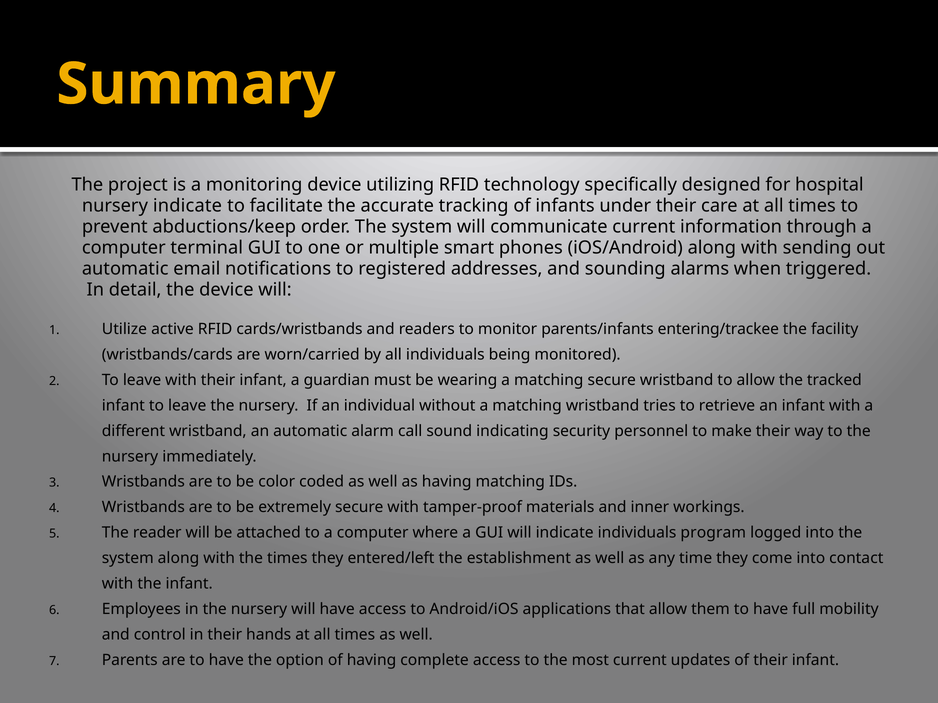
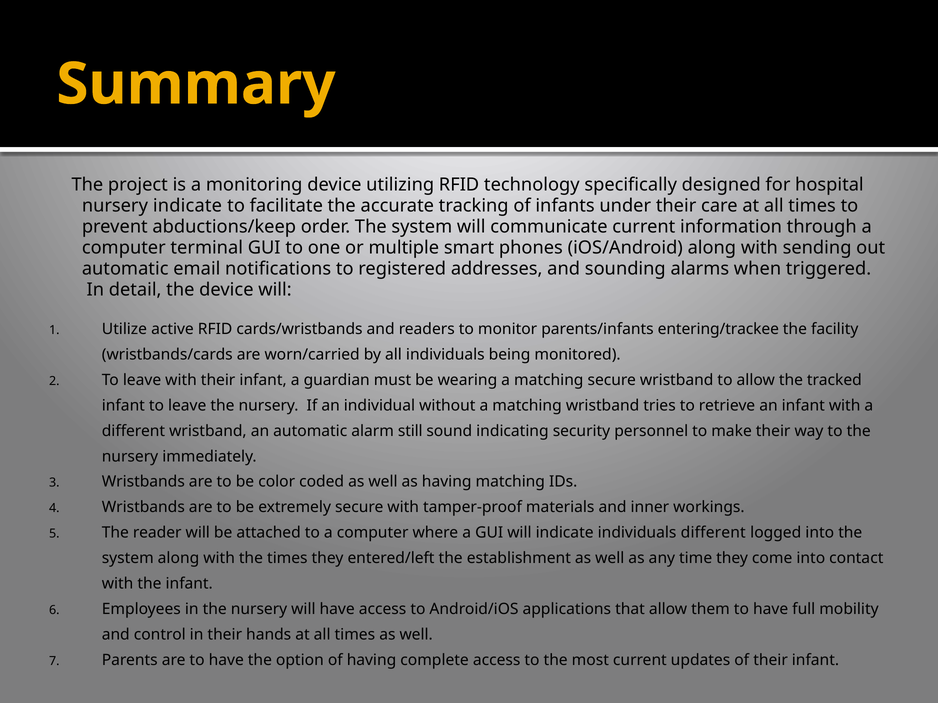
call: call -> still
individuals program: program -> different
